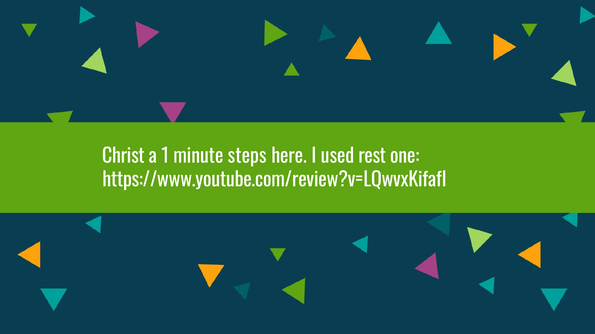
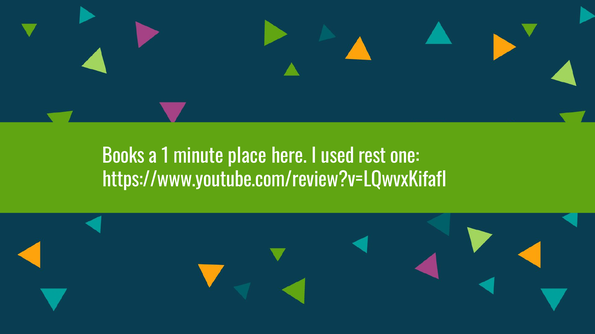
Christ: Christ -> Books
steps: steps -> place
